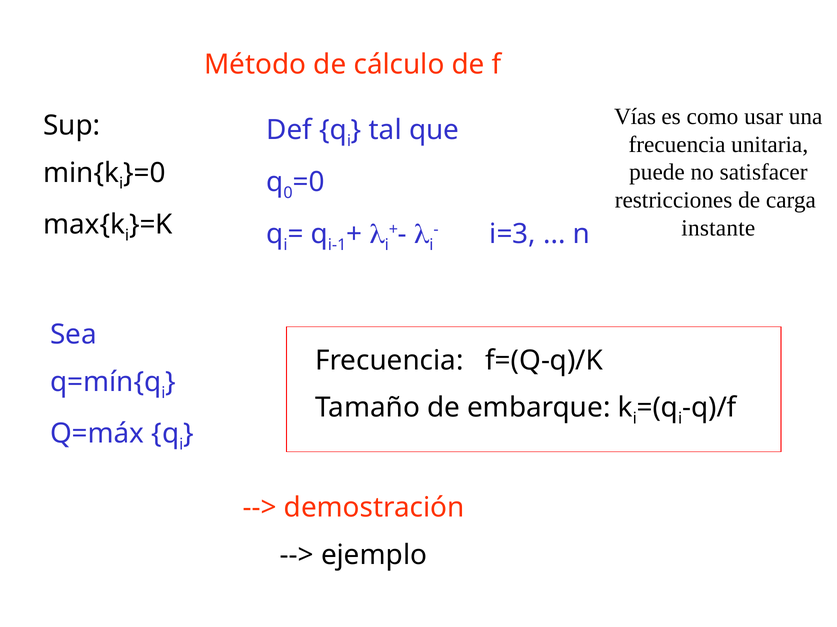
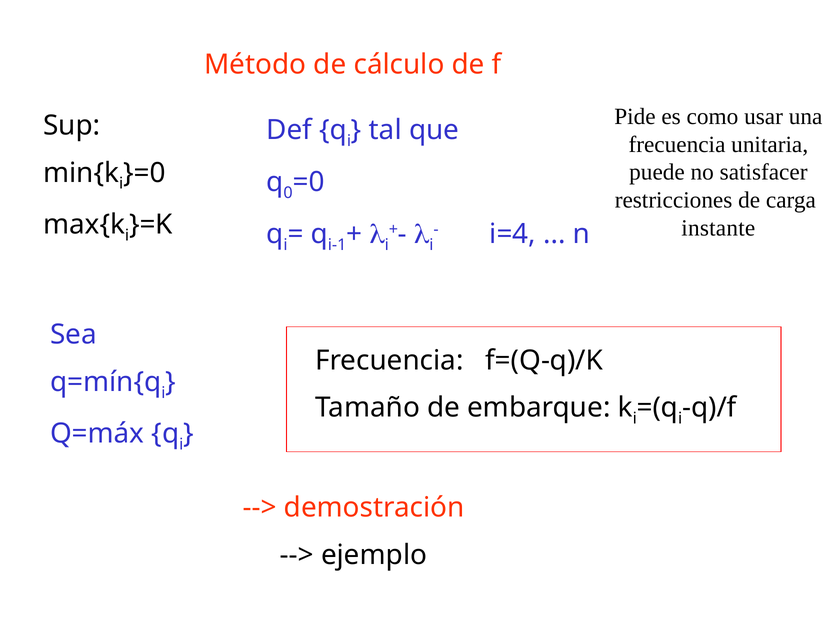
Vías: Vías -> Pide
i=3: i=3 -> i=4
